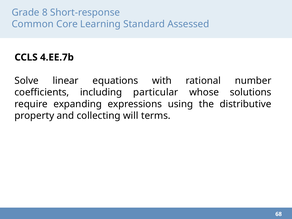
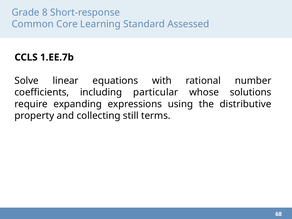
4.EE.7b: 4.EE.7b -> 1.EE.7b
will: will -> still
